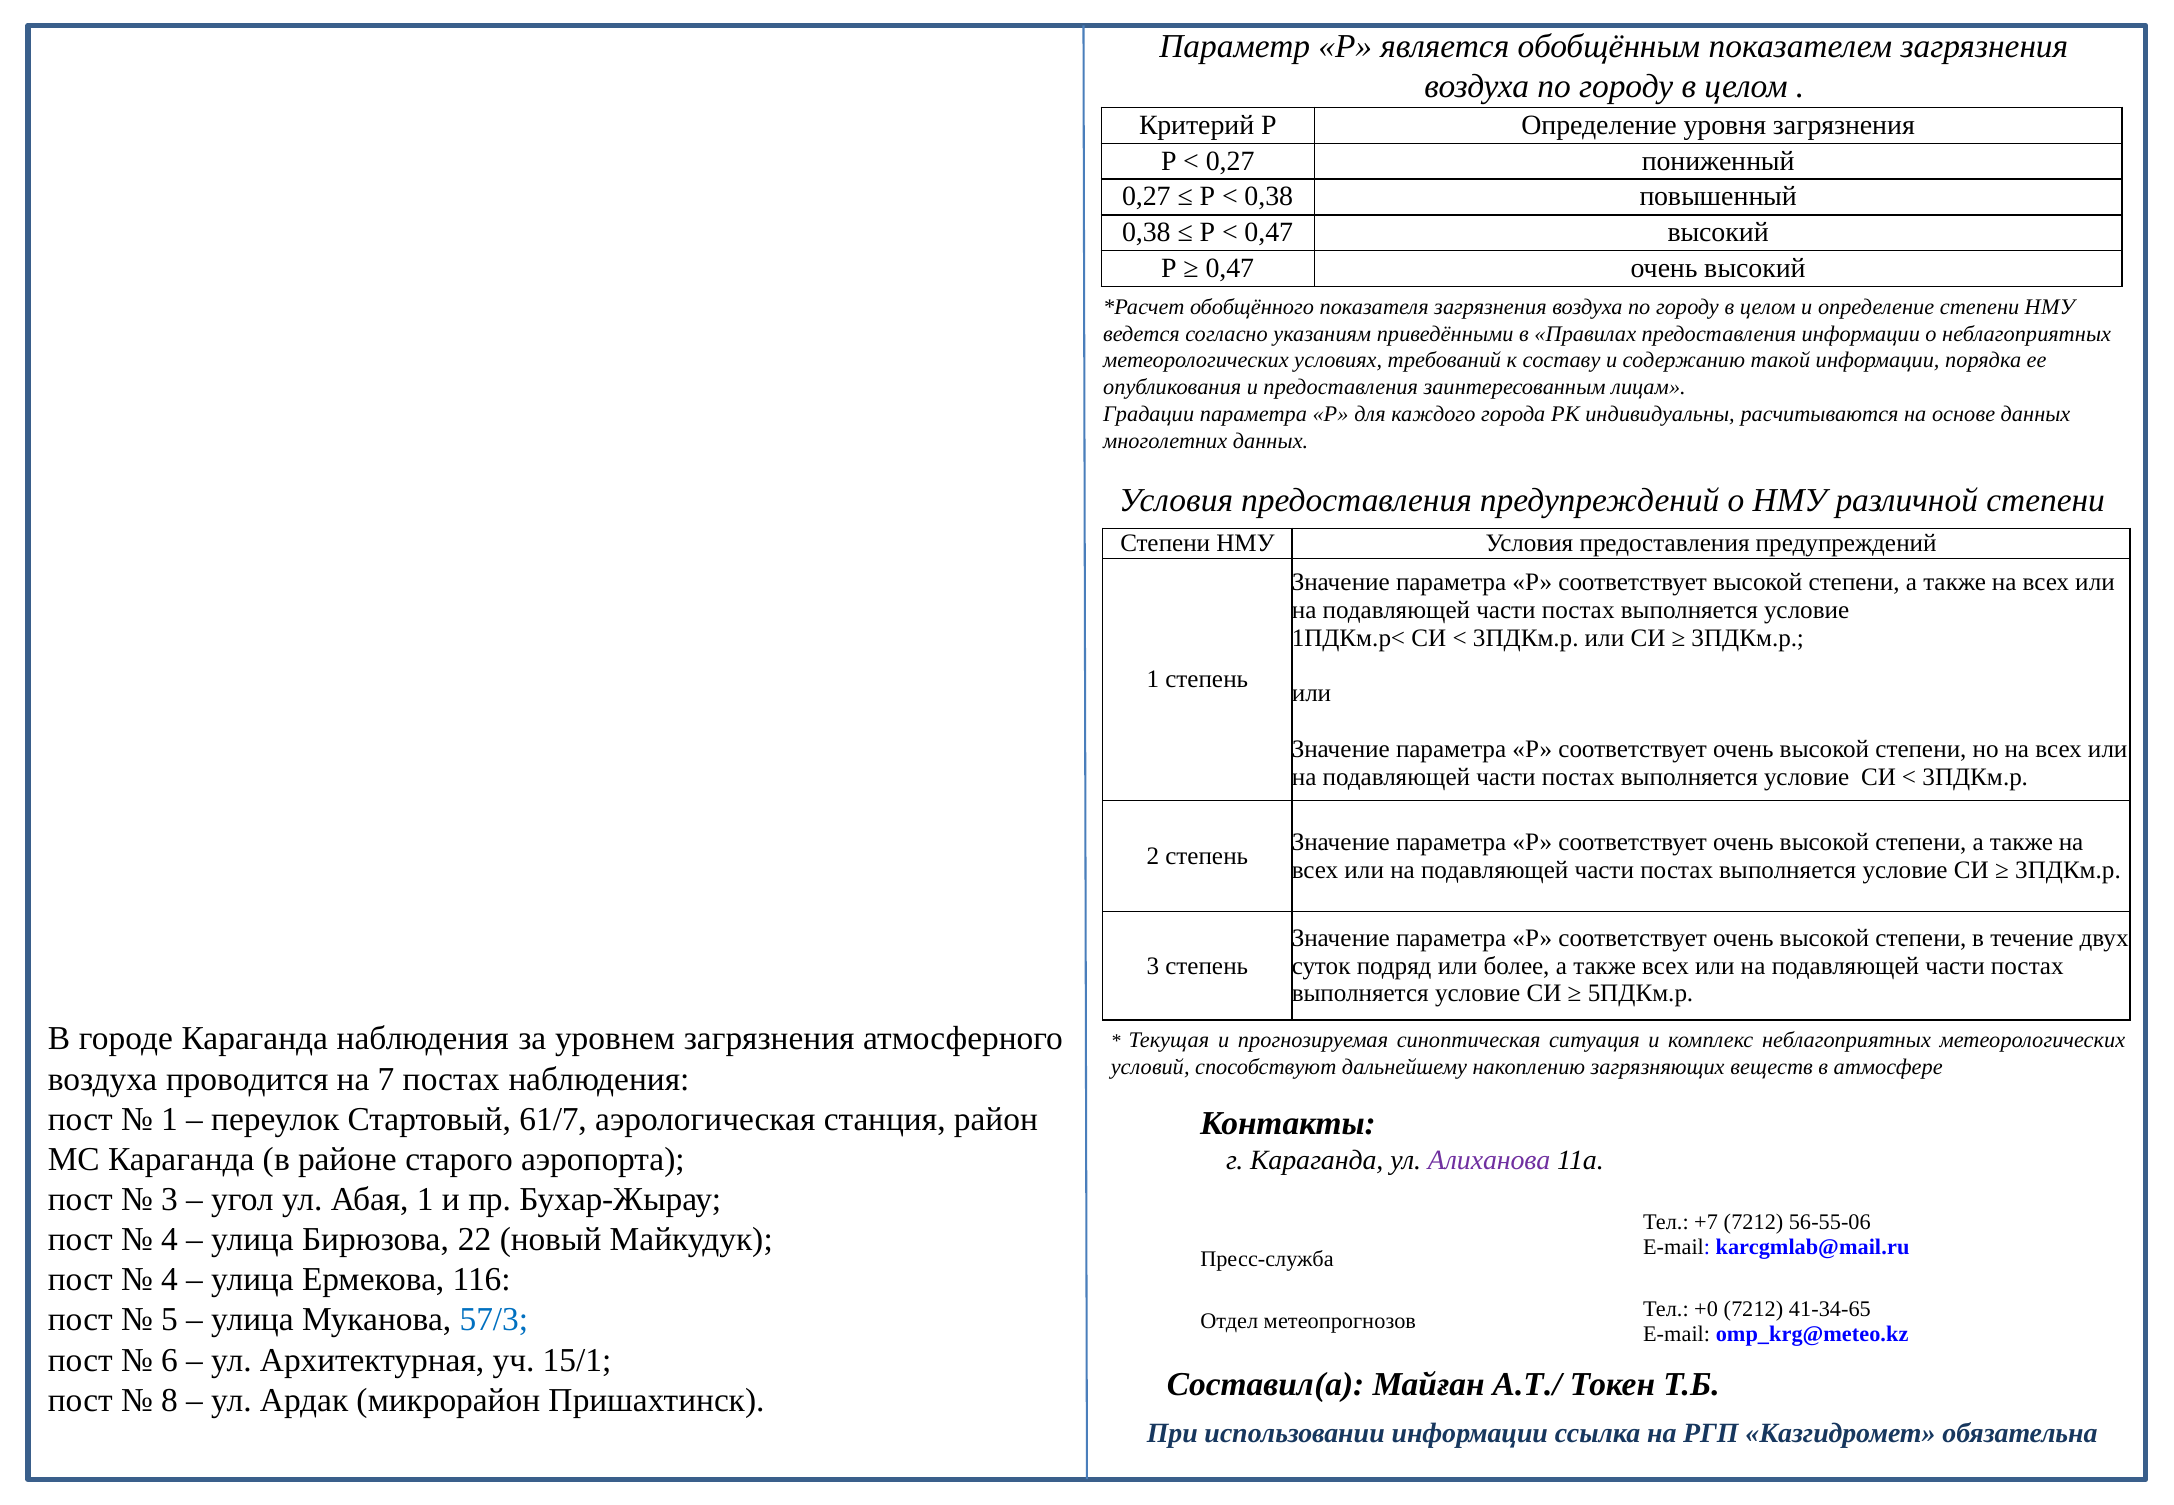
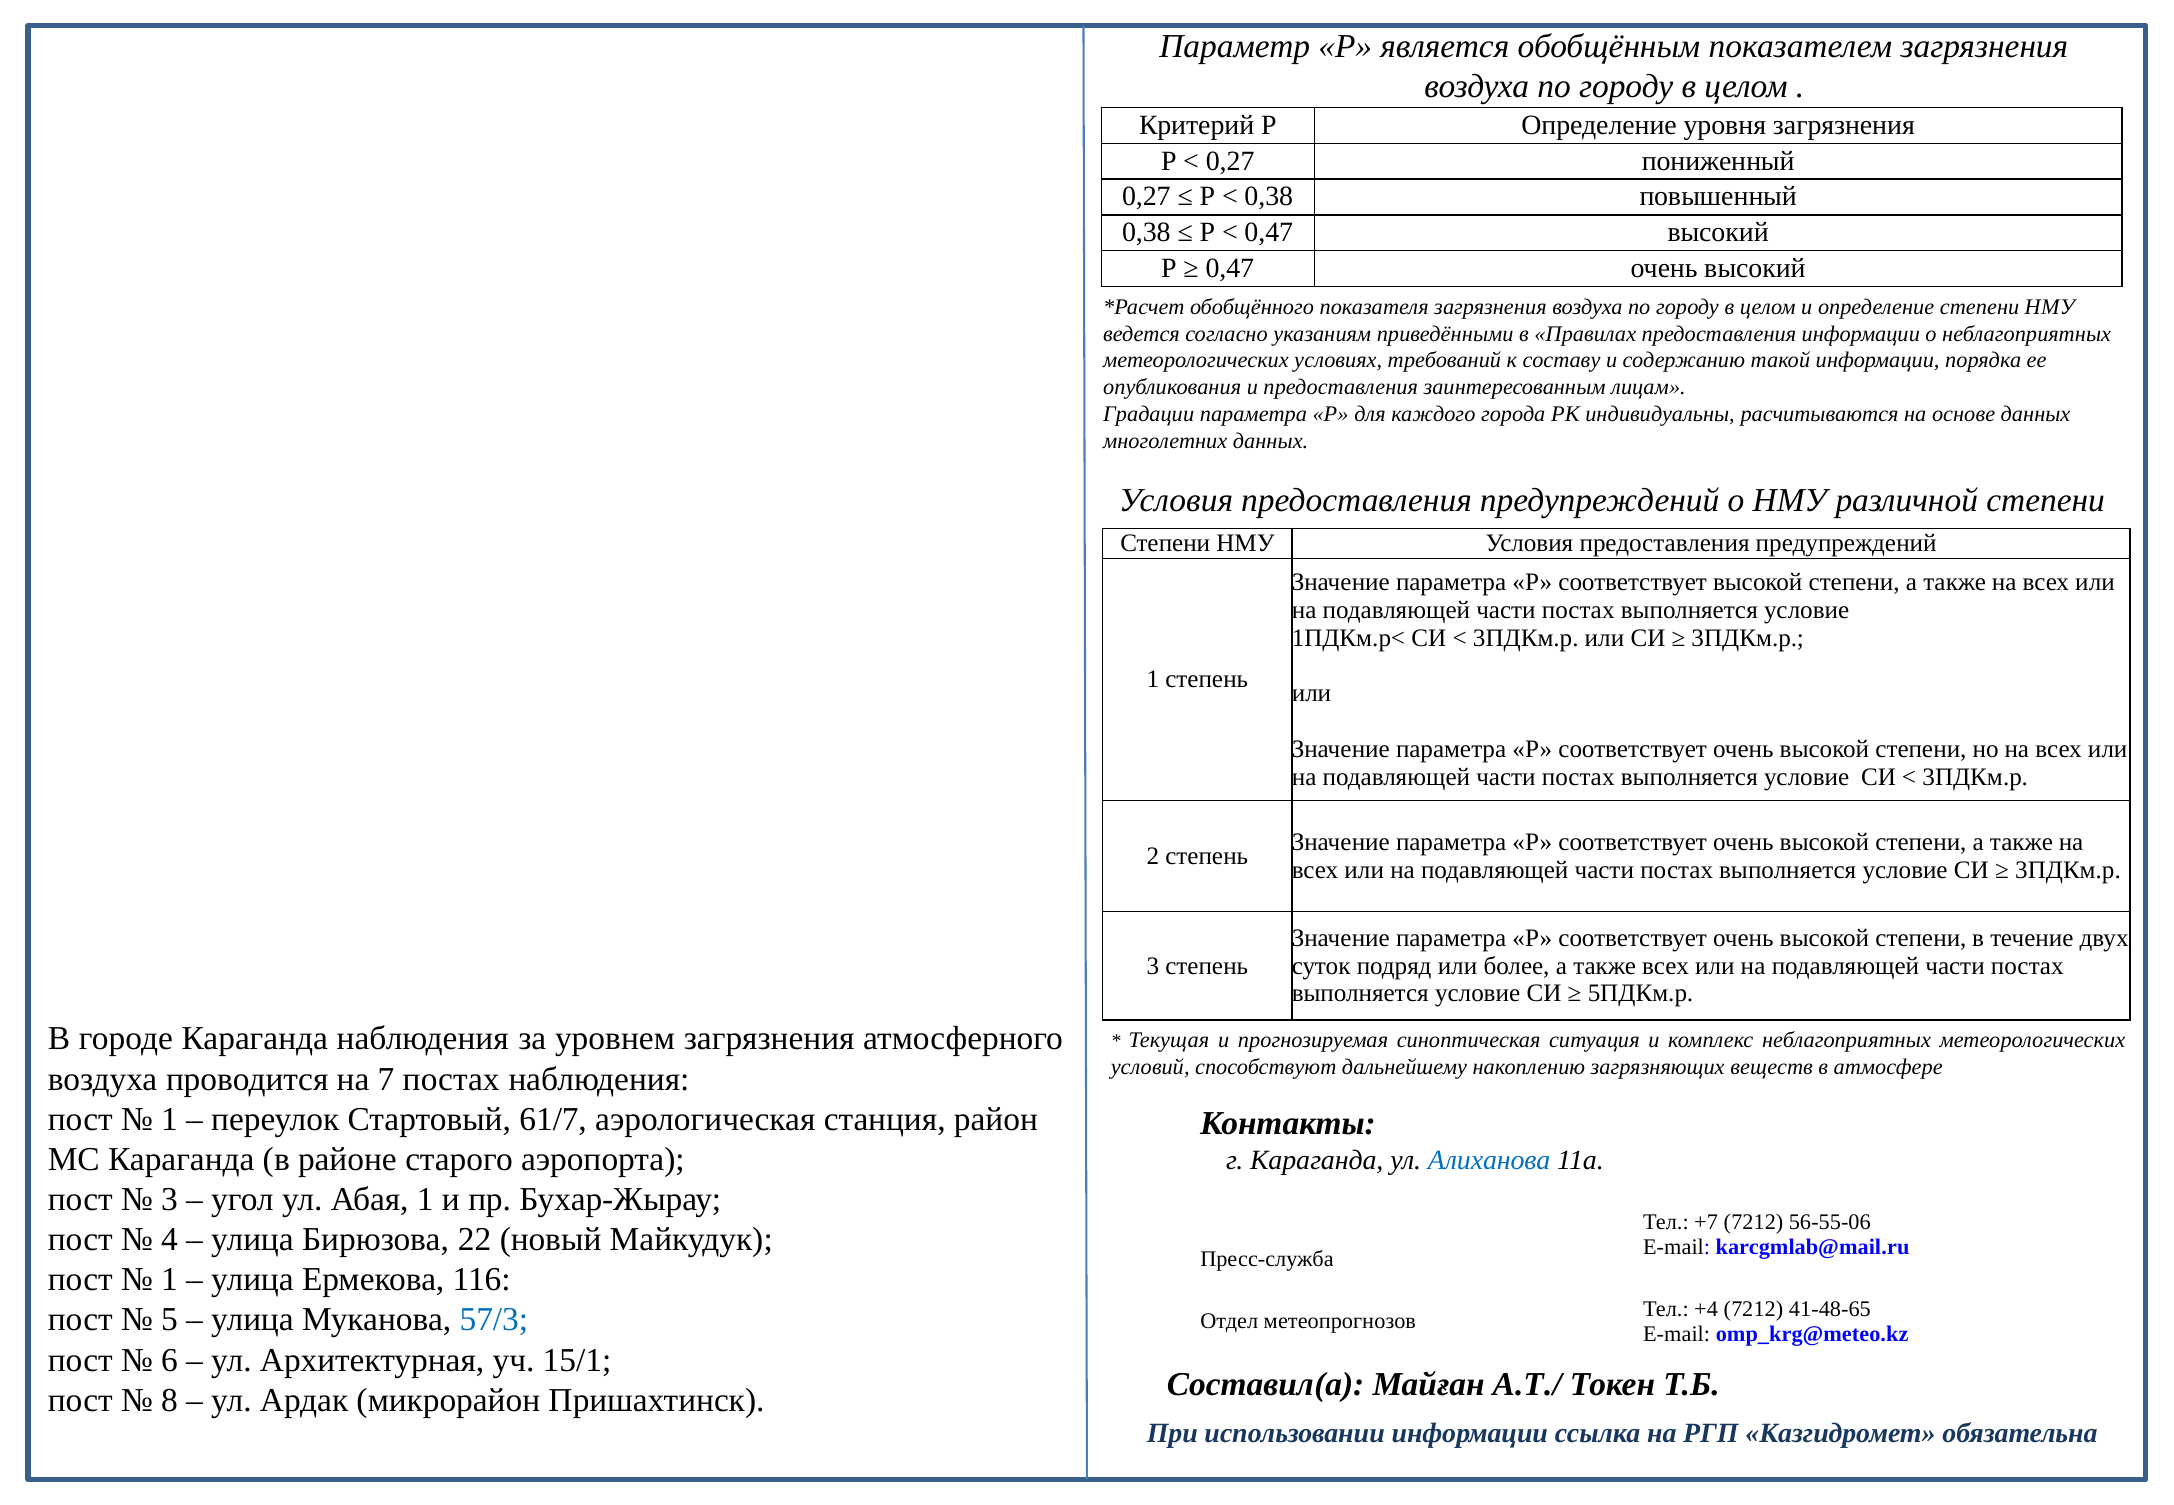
Алиханова colour: purple -> blue
4 at (169, 1280): 4 -> 1
+0: +0 -> +4
41-34-65: 41-34-65 -> 41-48-65
